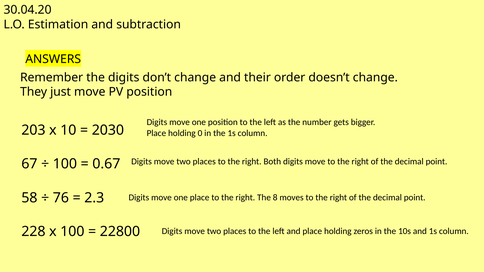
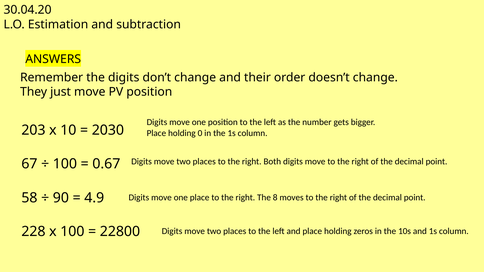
76: 76 -> 90
2.3: 2.3 -> 4.9
